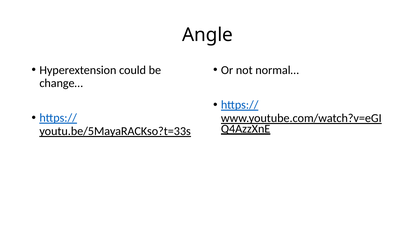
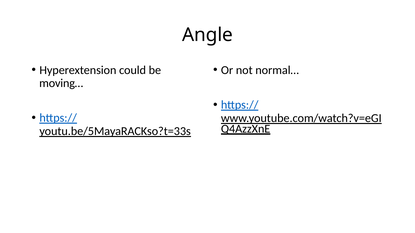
change…: change… -> moving…
